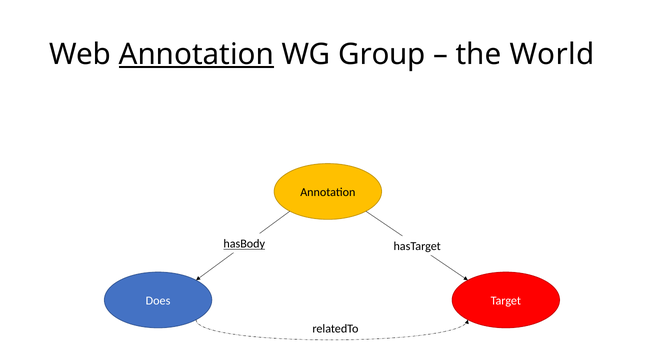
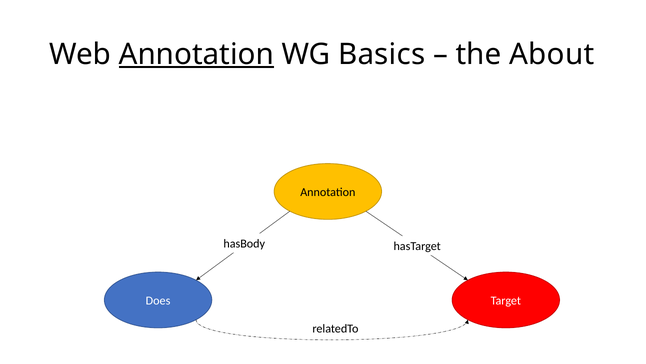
Group: Group -> Basics
World: World -> About
hasBody underline: present -> none
